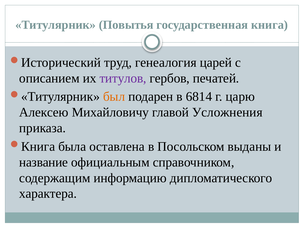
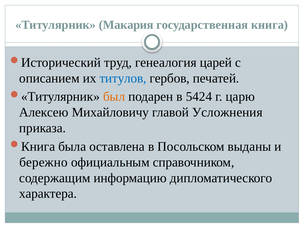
Повытья: Повытья -> Макария
титулов colour: purple -> blue
6814: 6814 -> 5424
название: название -> бережно
